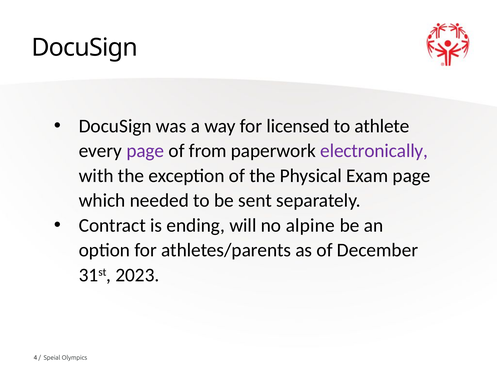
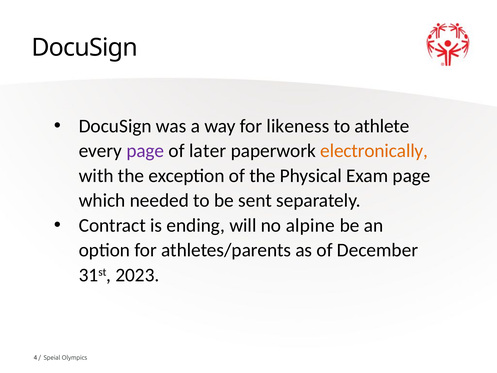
licensed: licensed -> likeness
from: from -> later
electronically colour: purple -> orange
